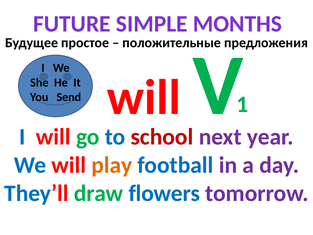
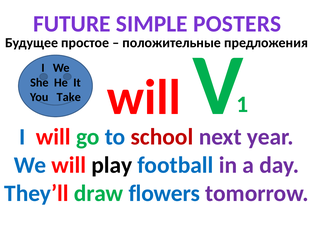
MONTHS: MONTHS -> POSTERS
Send: Send -> Take
play colour: orange -> black
